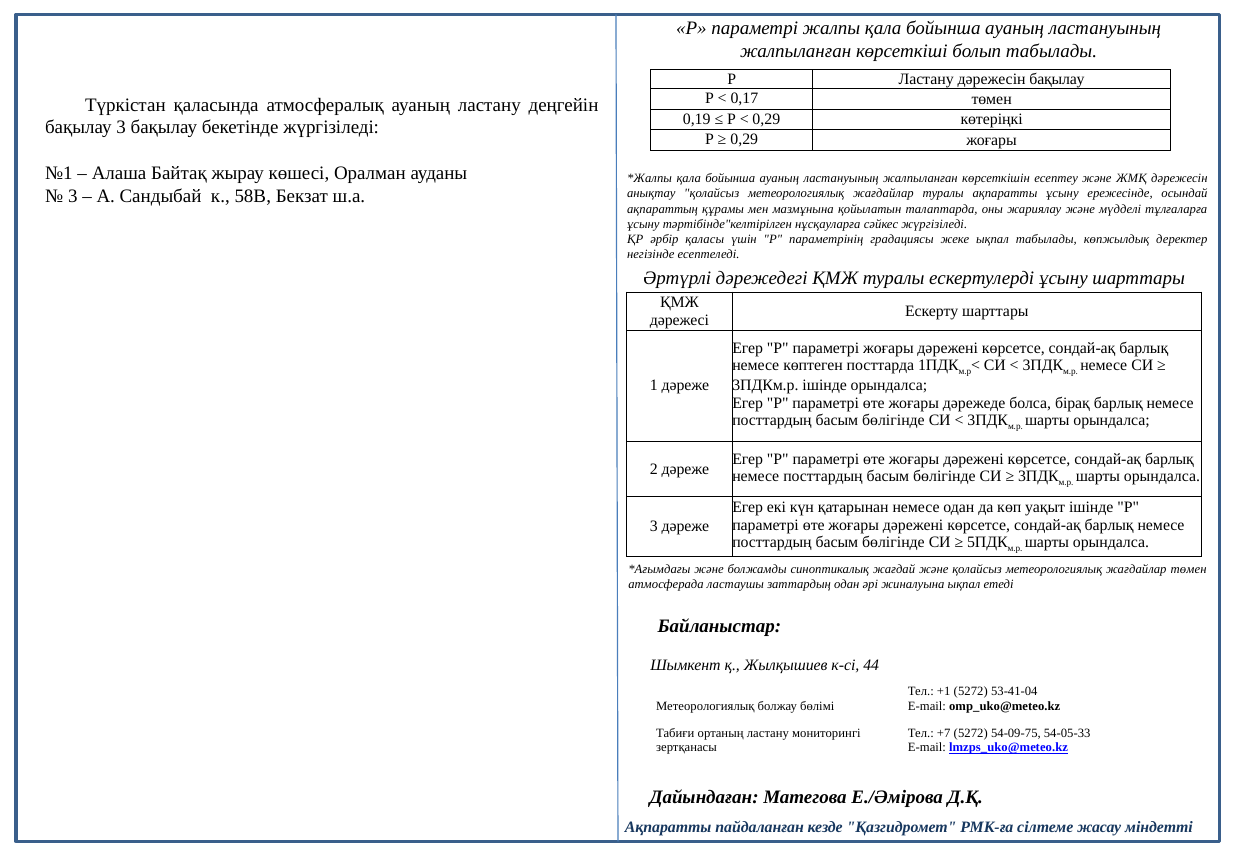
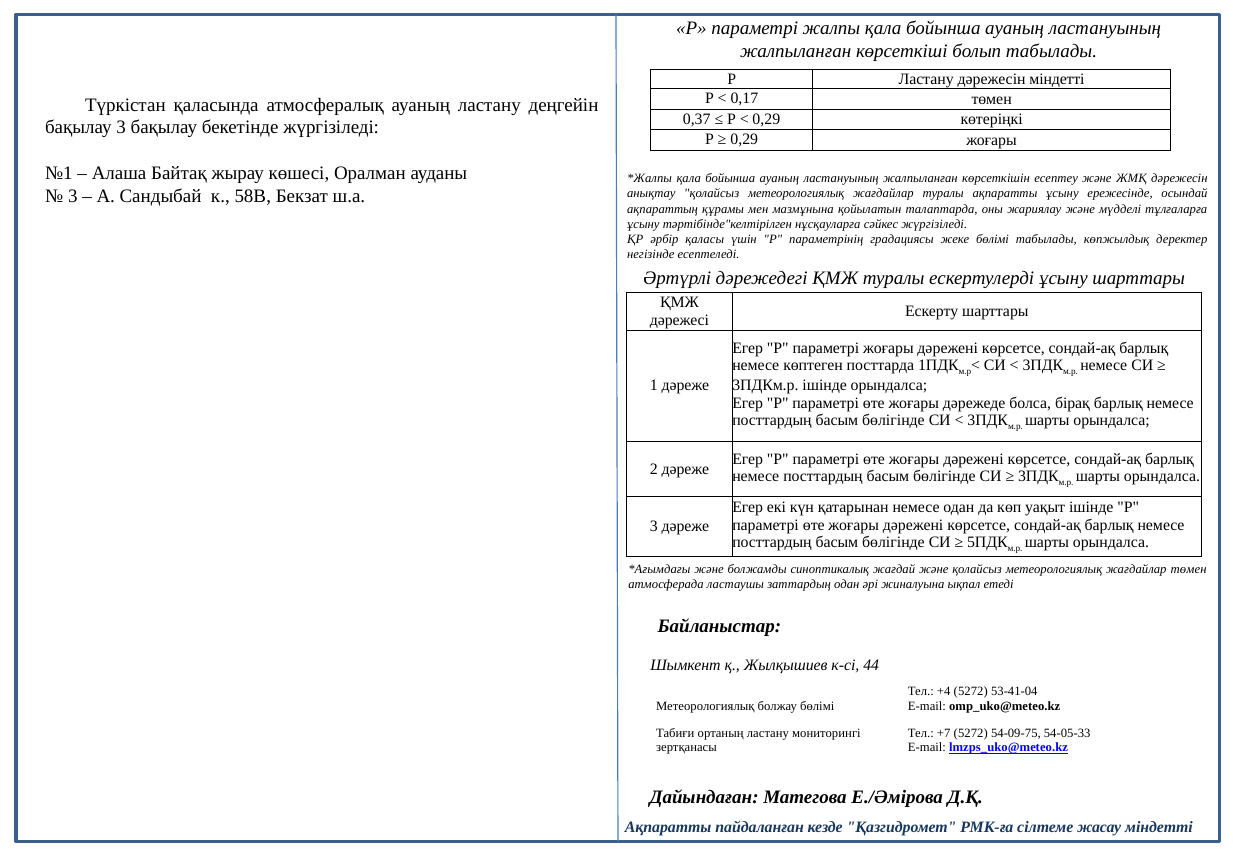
дәрежесін бақылау: бақылау -> міндетті
0,19: 0,19 -> 0,37
жеке ықпал: ықпал -> бөлімі
+1: +1 -> +4
